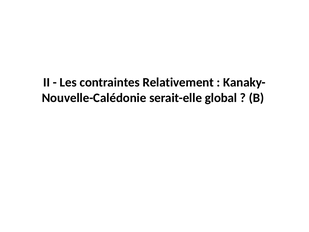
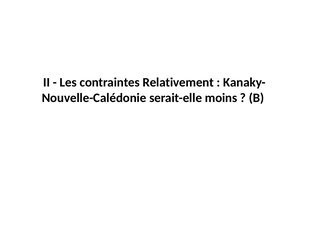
global: global -> moins
